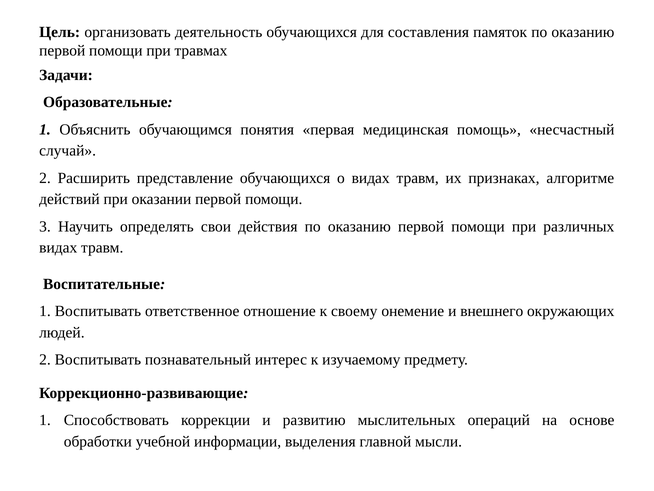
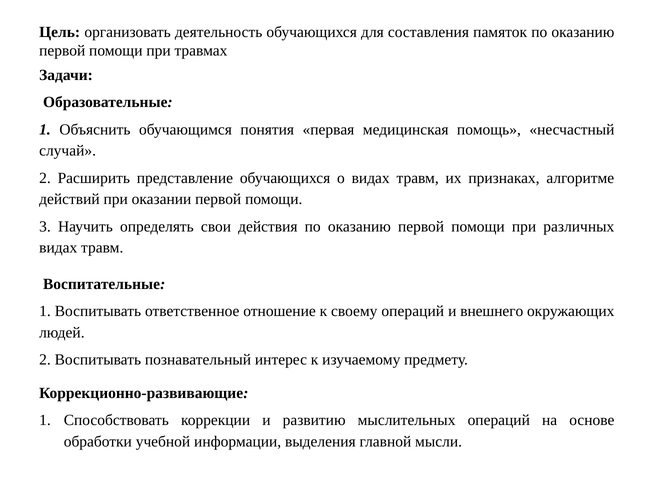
своему онемение: онемение -> операций
